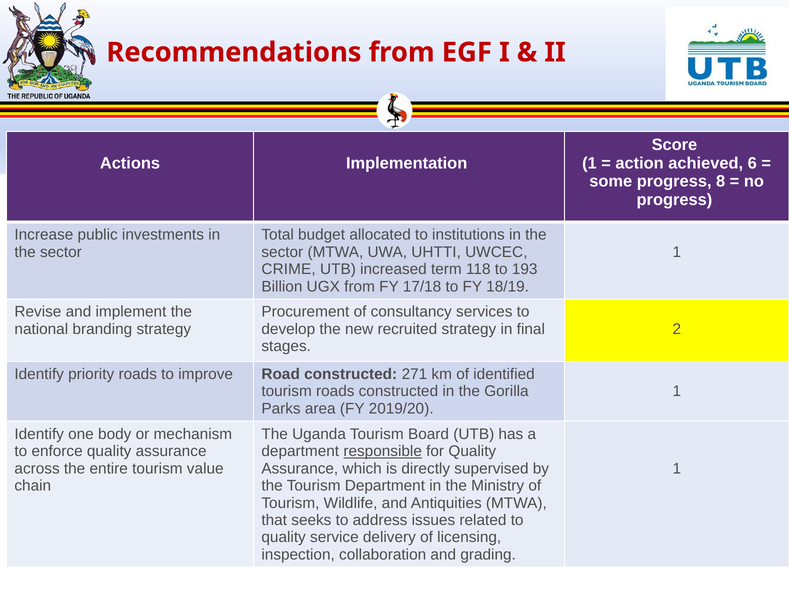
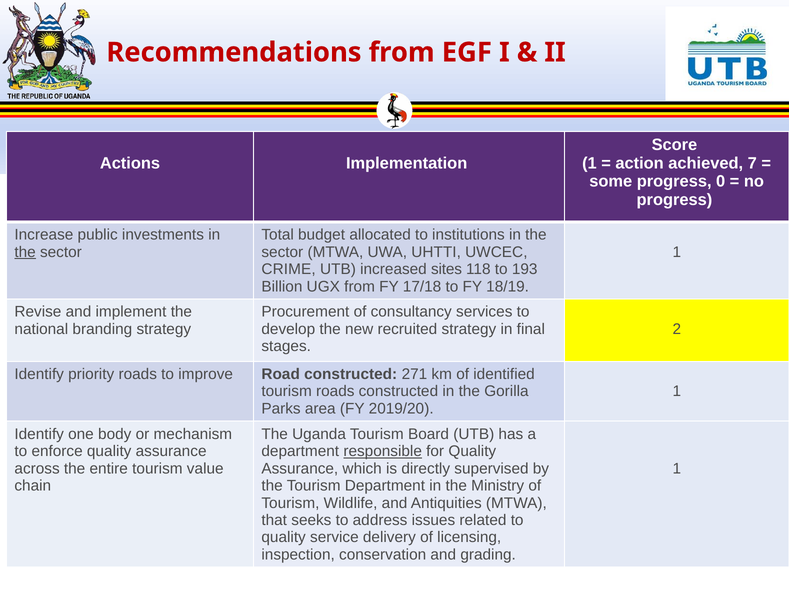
6: 6 -> 7
8: 8 -> 0
the at (25, 252) underline: none -> present
term: term -> sites
collaboration: collaboration -> conservation
